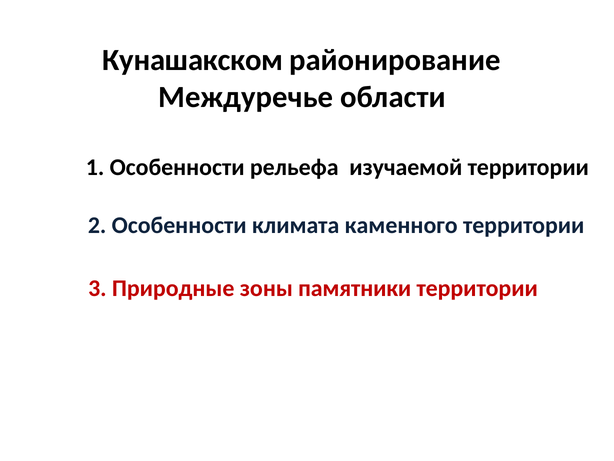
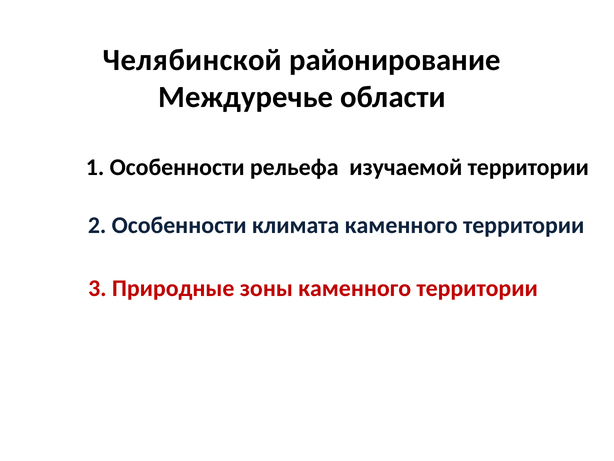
Кунашакском: Кунашакском -> Челябинской
зоны памятники: памятники -> каменного
